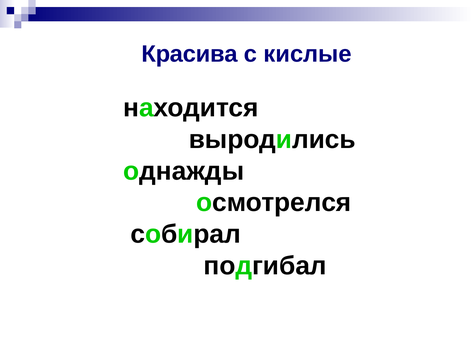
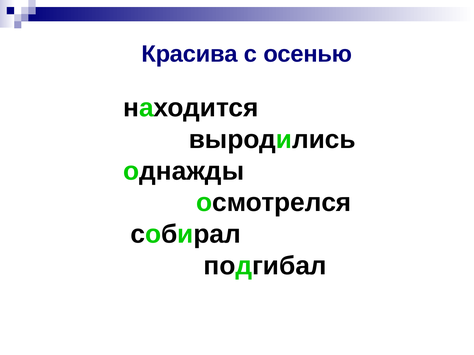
кислые: кислые -> осенью
